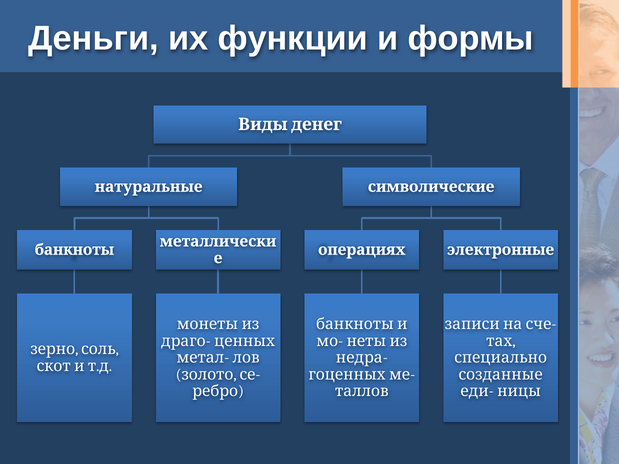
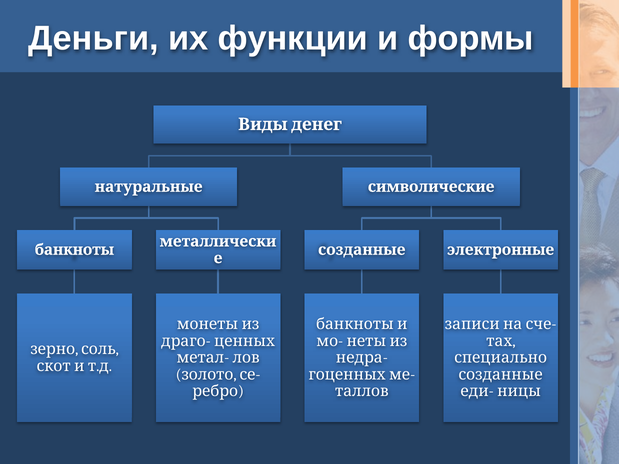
операциях at (362, 250): операциях -> созданные
